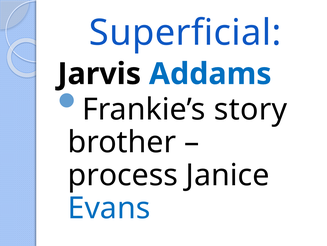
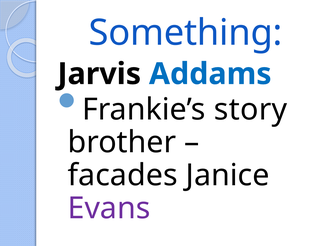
Superficial: Superficial -> Something
process: process -> facades
Evans colour: blue -> purple
